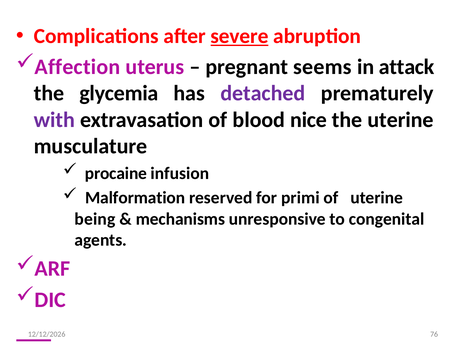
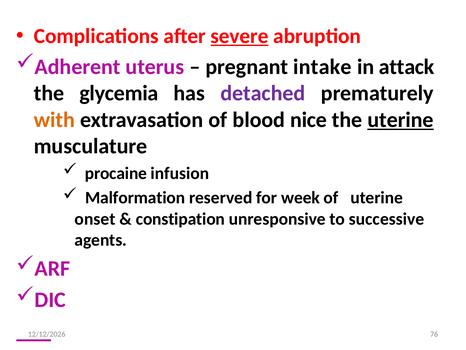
Affection: Affection -> Adherent
seems: seems -> intake
with colour: purple -> orange
uterine at (401, 120) underline: none -> present
primi: primi -> week
being: being -> onset
mechanisms: mechanisms -> constipation
congenital: congenital -> successive
